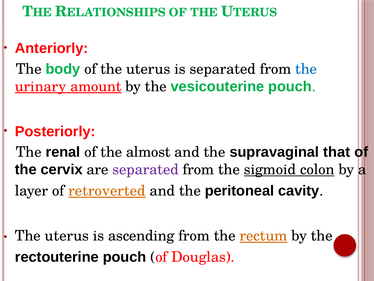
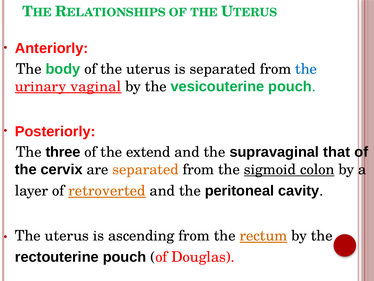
amount: amount -> vaginal
renal: renal -> three
almost: almost -> extend
separated at (146, 169) colour: purple -> orange
